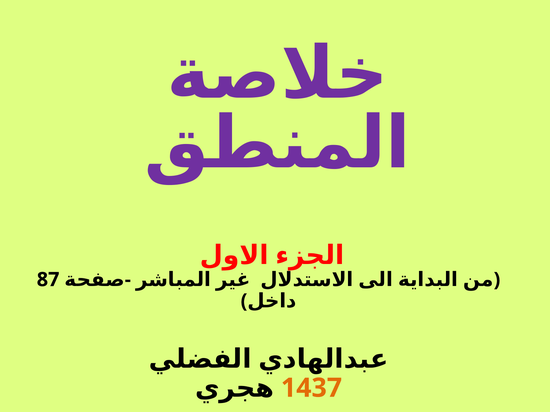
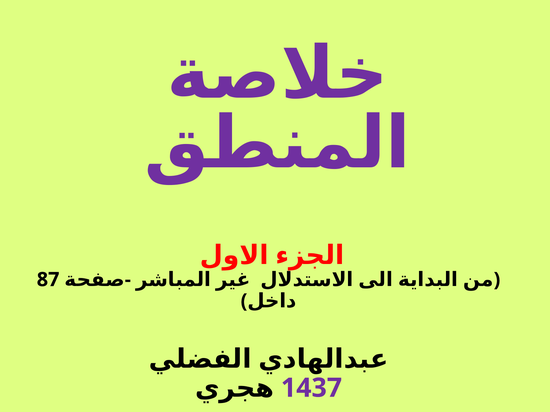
1437 colour: orange -> purple
